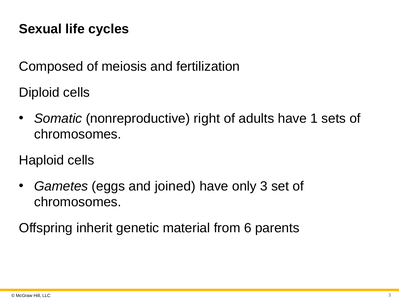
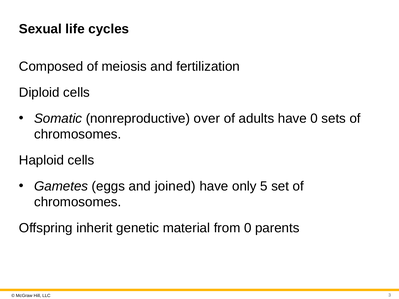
right: right -> over
have 1: 1 -> 0
only 3: 3 -> 5
from 6: 6 -> 0
